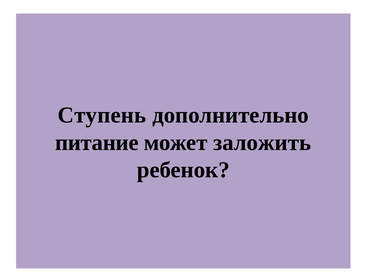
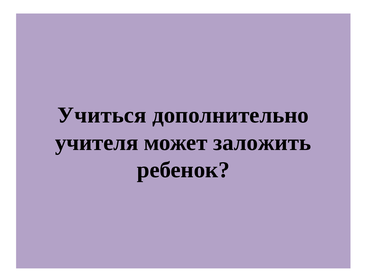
Ступень: Ступень -> Учиться
питание: питание -> учителя
